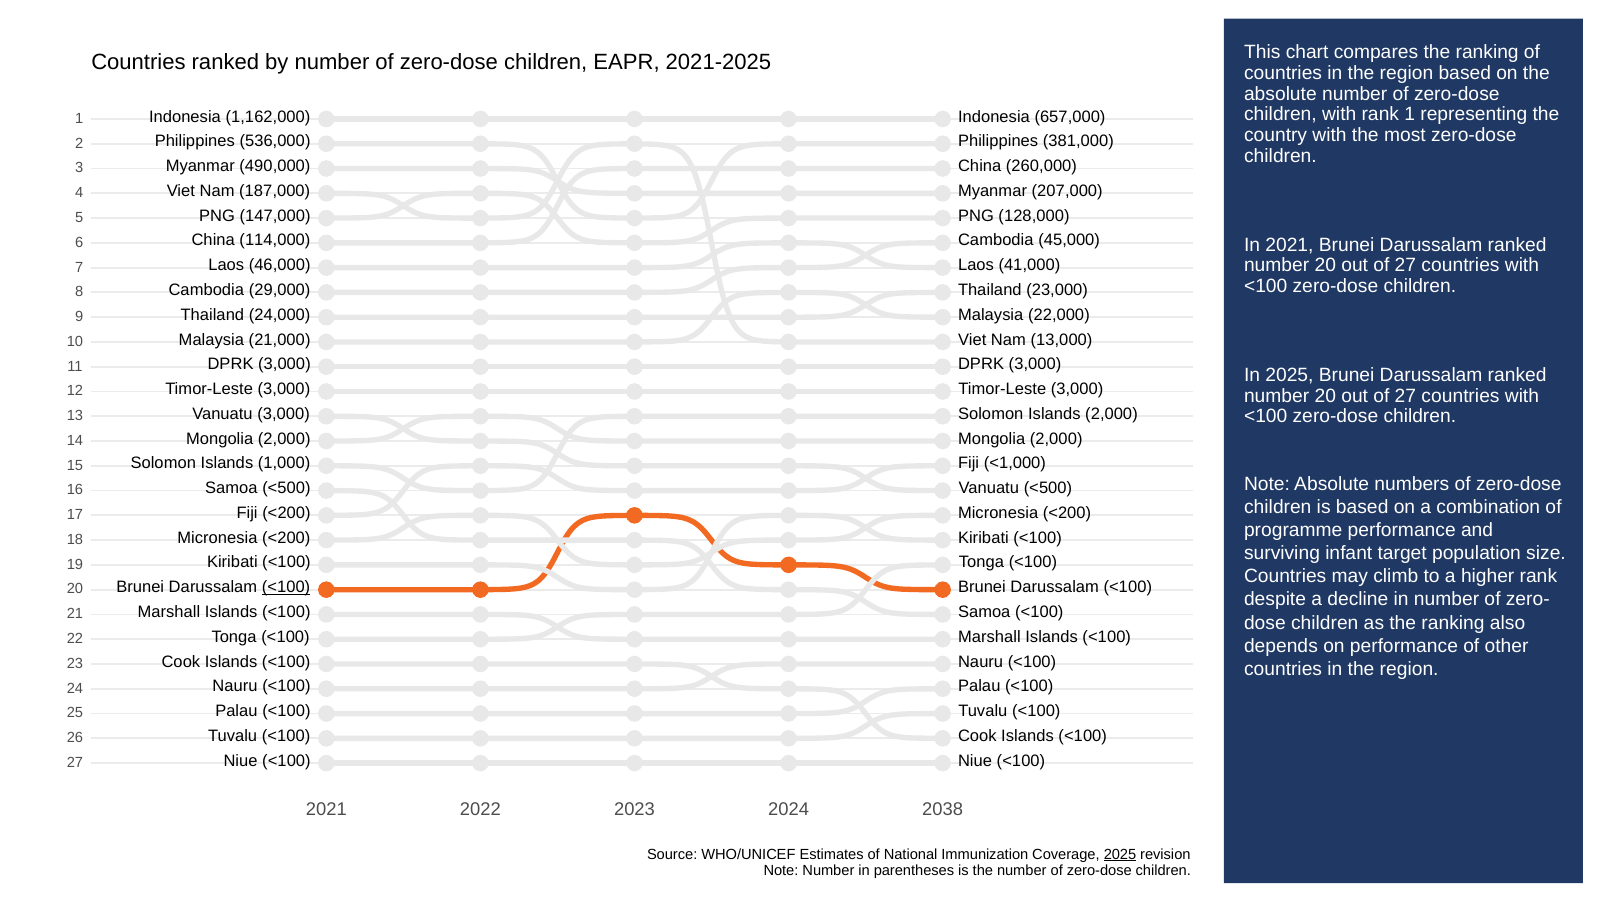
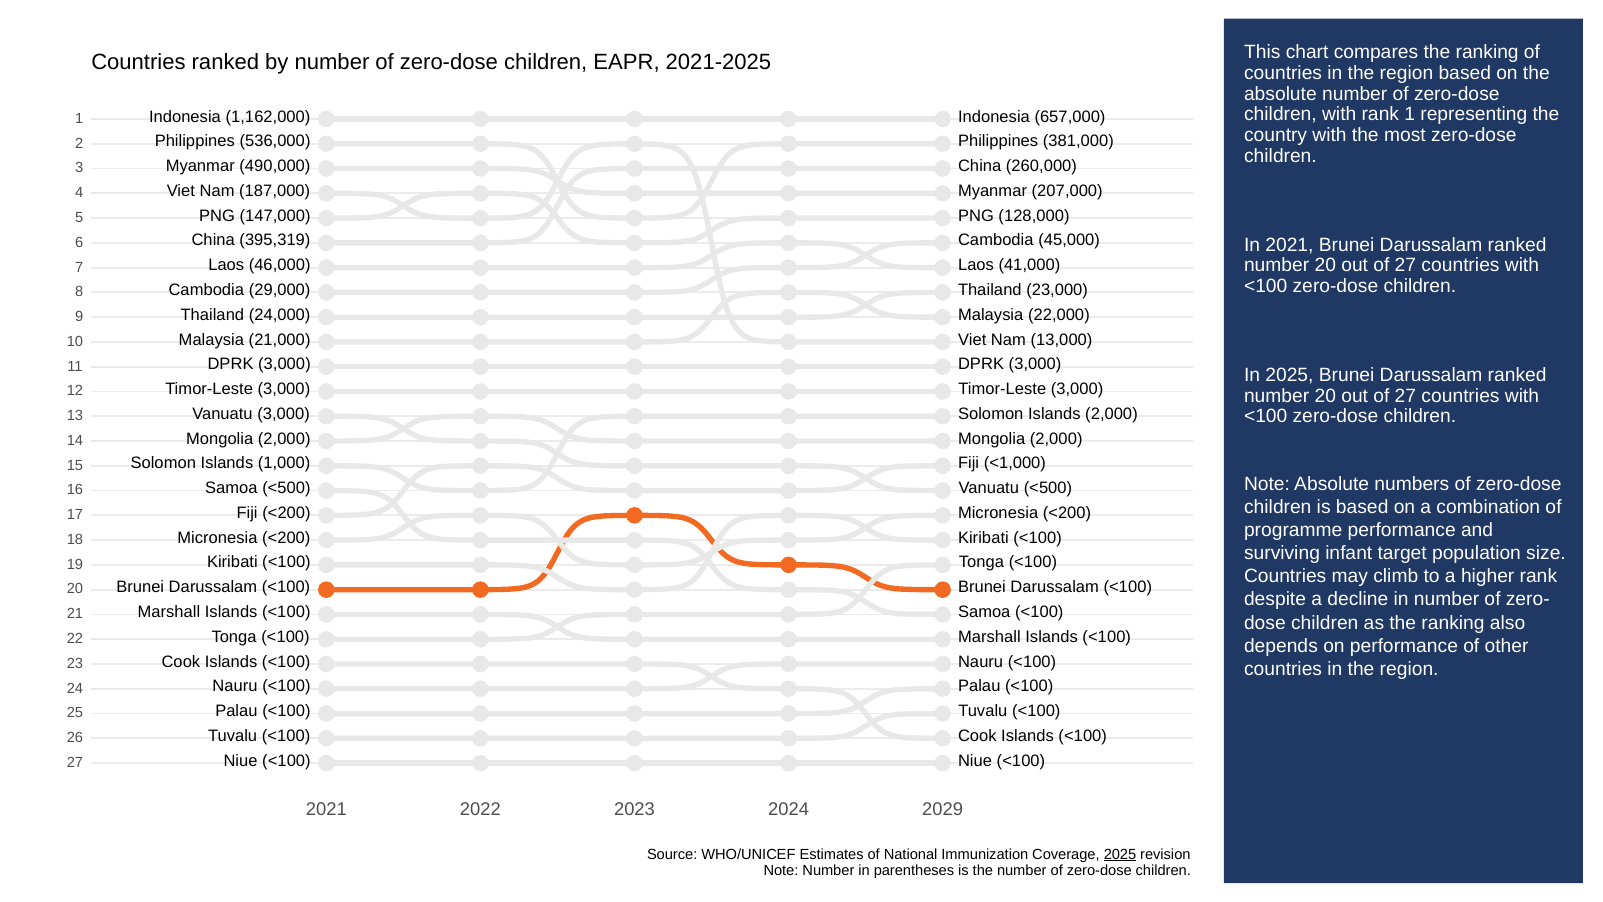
114,000: 114,000 -> 395,319
<100 at (286, 587) underline: present -> none
2038: 2038 -> 2029
